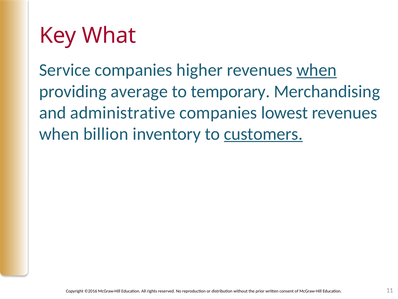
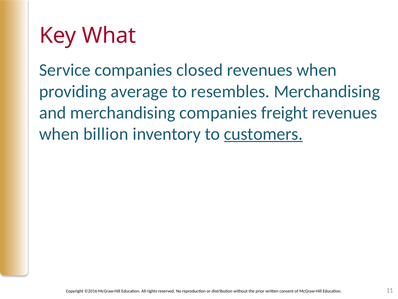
higher: higher -> closed
when at (317, 70) underline: present -> none
temporary: temporary -> resembles
and administrative: administrative -> merchandising
lowest: lowest -> freight
